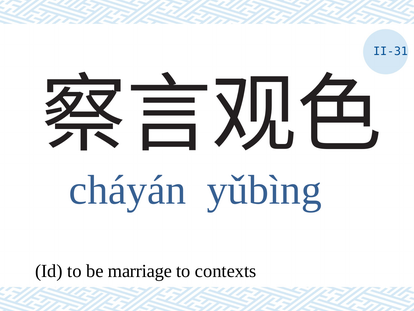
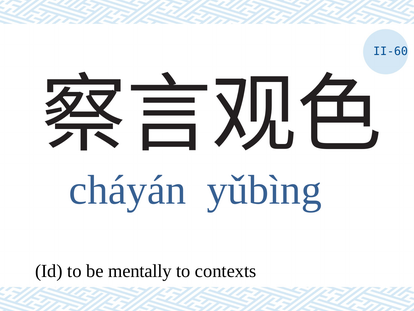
II-31: II-31 -> II-60
marriage: marriage -> mentally
